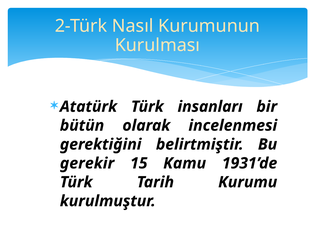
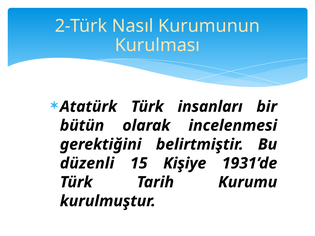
gerekir: gerekir -> düzenli
Kamu: Kamu -> Kişiye
